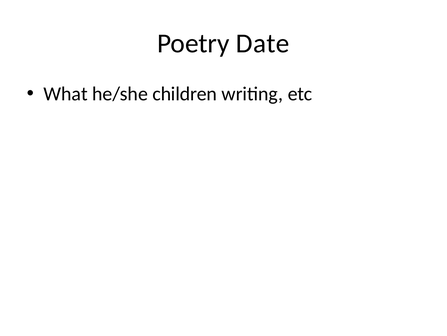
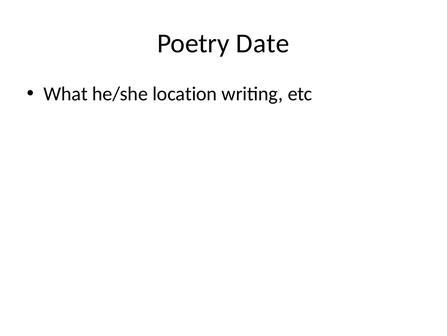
children: children -> location
